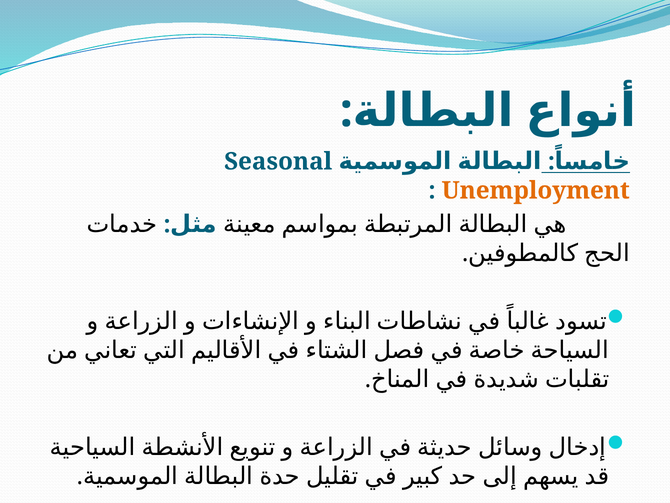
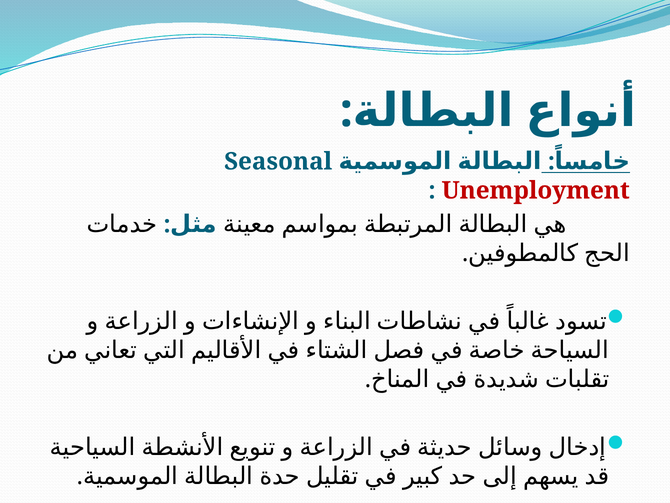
Unemployment colour: orange -> red
